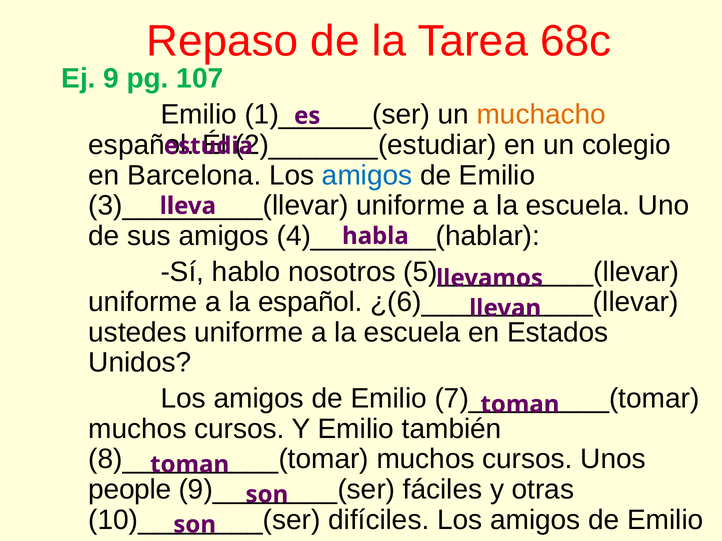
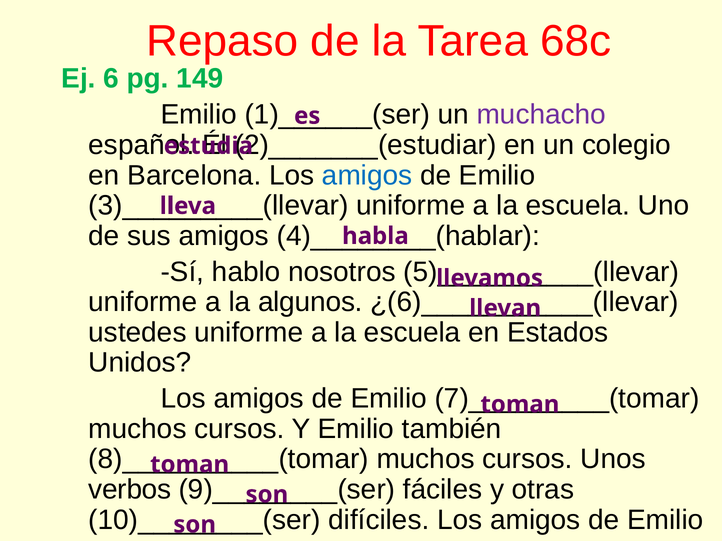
9: 9 -> 6
107: 107 -> 149
muchacho colour: orange -> purple
la español: español -> algunos
people: people -> verbos
